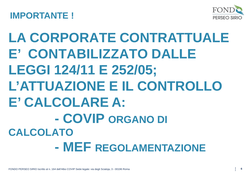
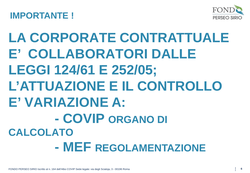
CONTABILIZZATO: CONTABILIZZATO -> COLLABORATORI
124/11: 124/11 -> 124/61
CALCOLARE: CALCOLARE -> VARIAZIONE
